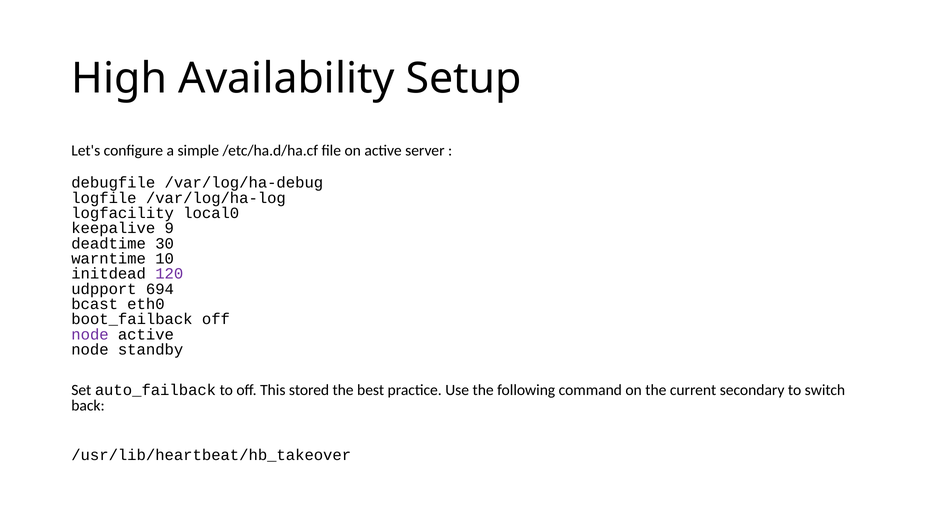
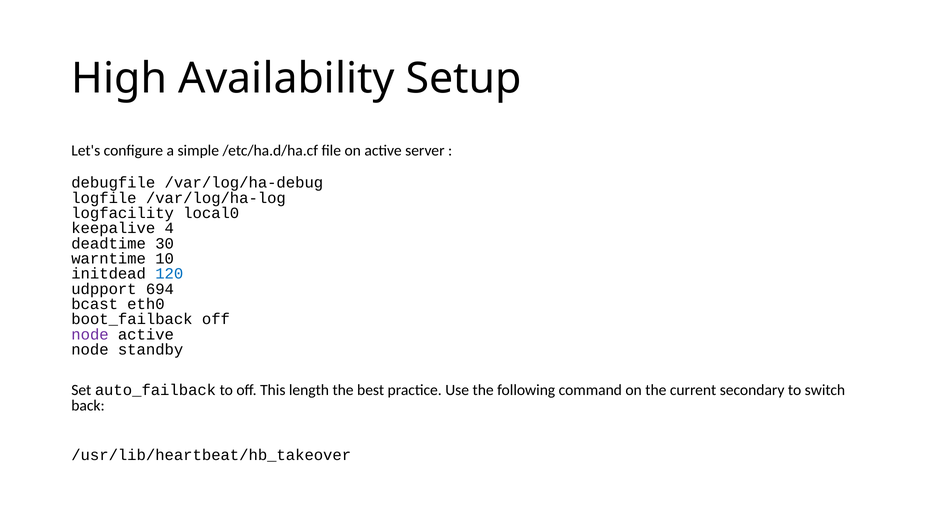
9: 9 -> 4
120 colour: purple -> blue
stored: stored -> length
